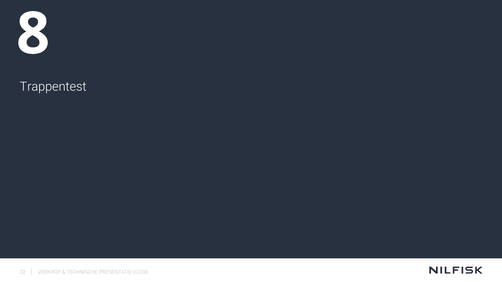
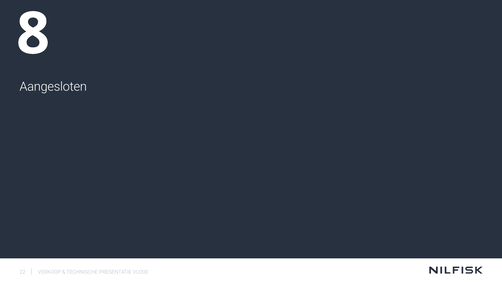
Trappentest: Trappentest -> Aangesloten
